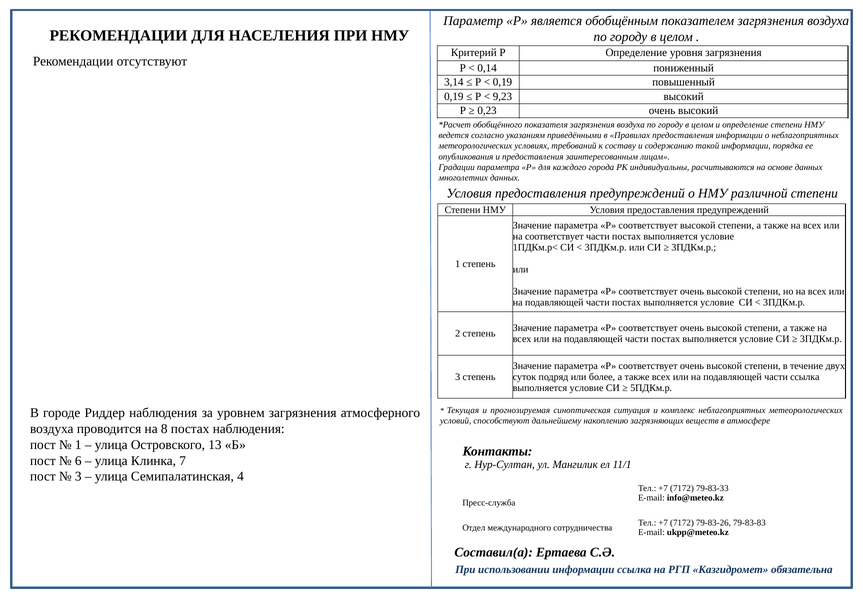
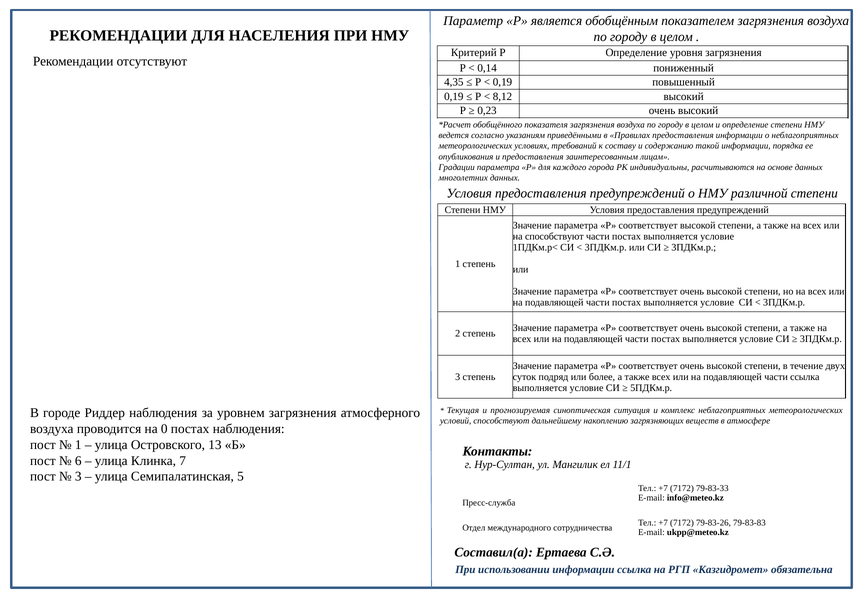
3,14: 3,14 -> 4,35
9,23: 9,23 -> 8,12
на соответствует: соответствует -> способствуют
8: 8 -> 0
4: 4 -> 5
